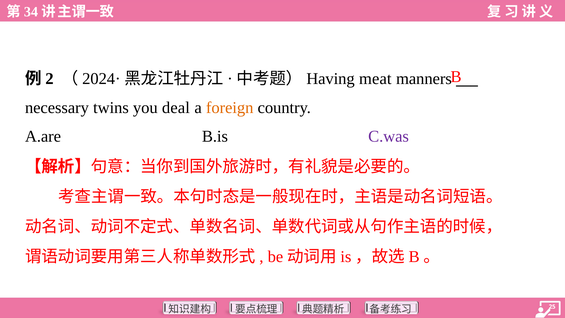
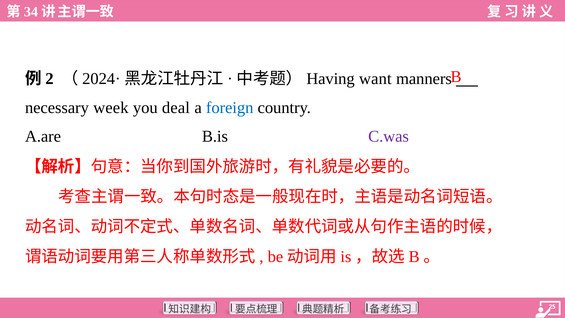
meat: meat -> want
twins: twins -> week
foreign colour: orange -> blue
